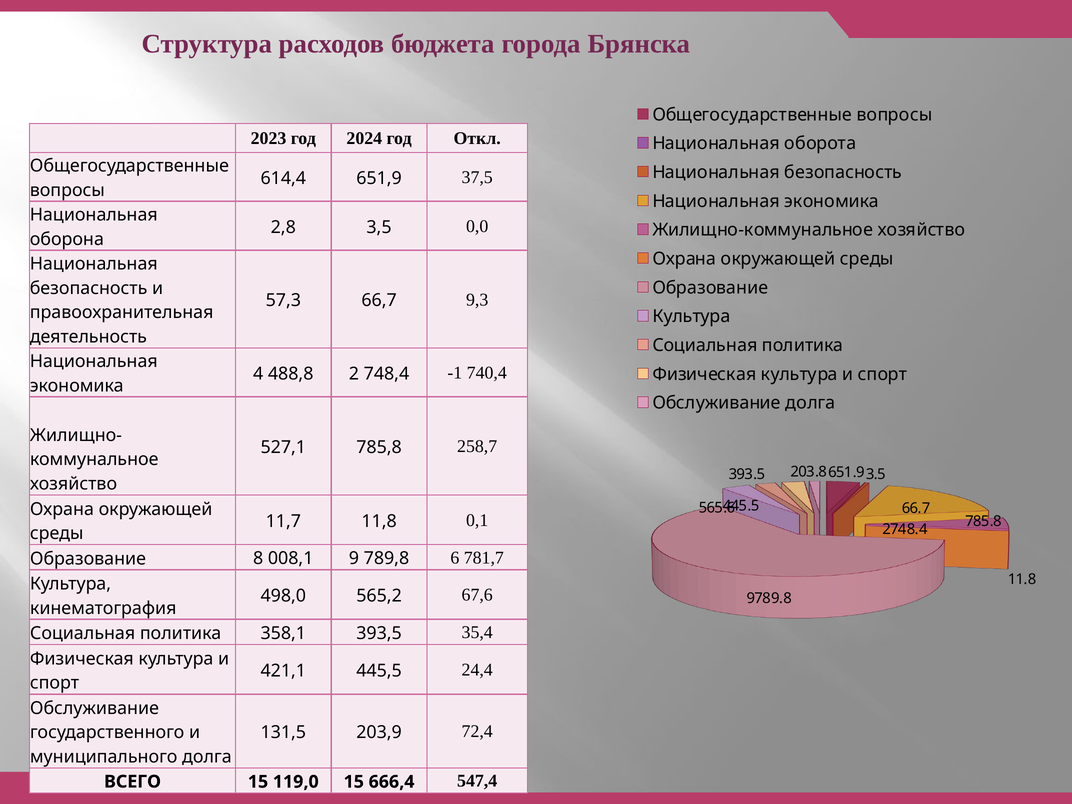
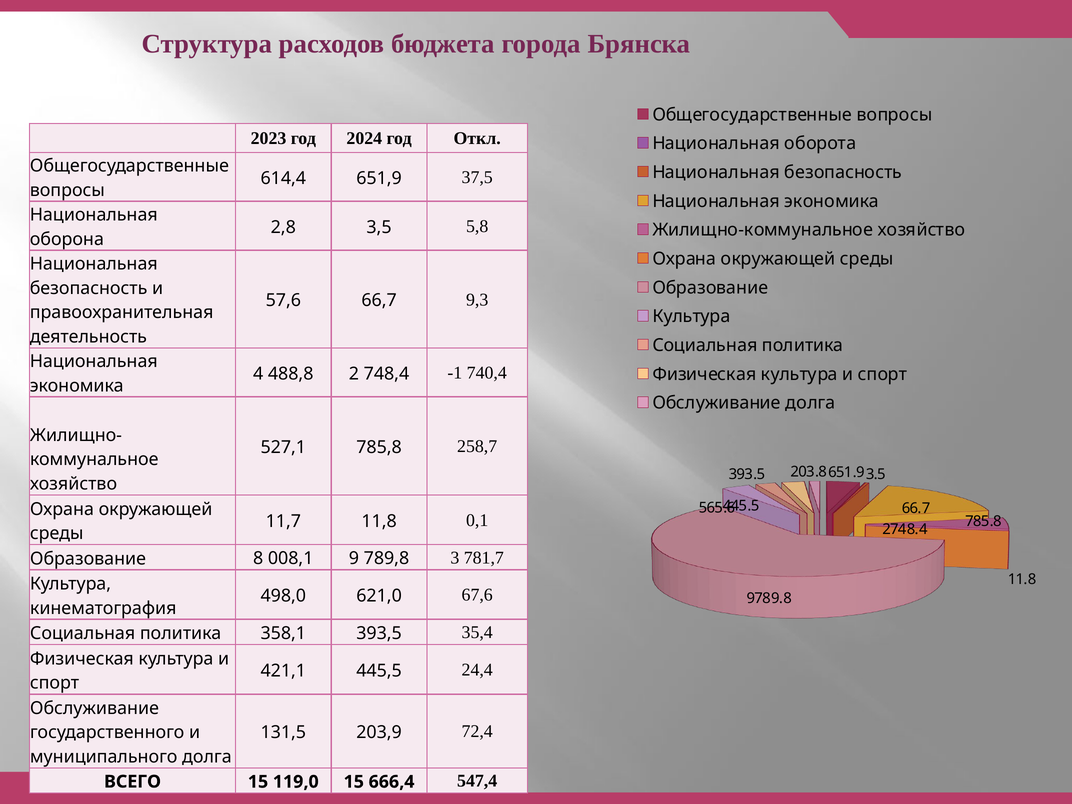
0,0: 0,0 -> 5,8
57,3: 57,3 -> 57,6
6: 6 -> 3
565,2: 565,2 -> 621,0
